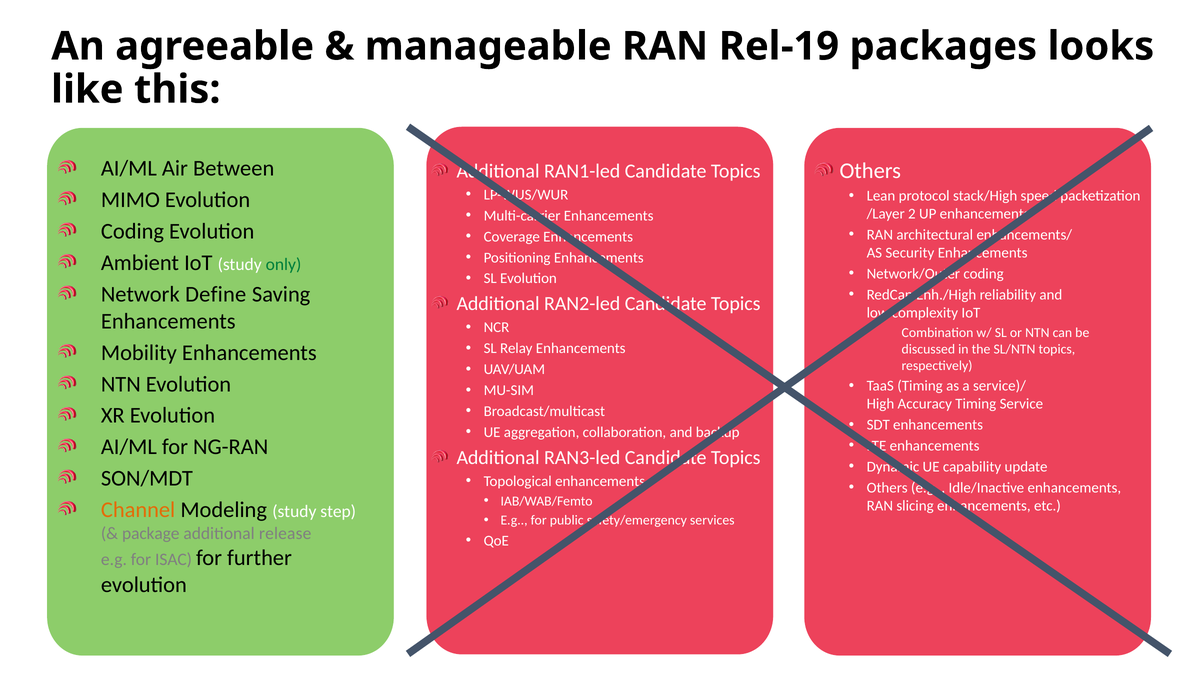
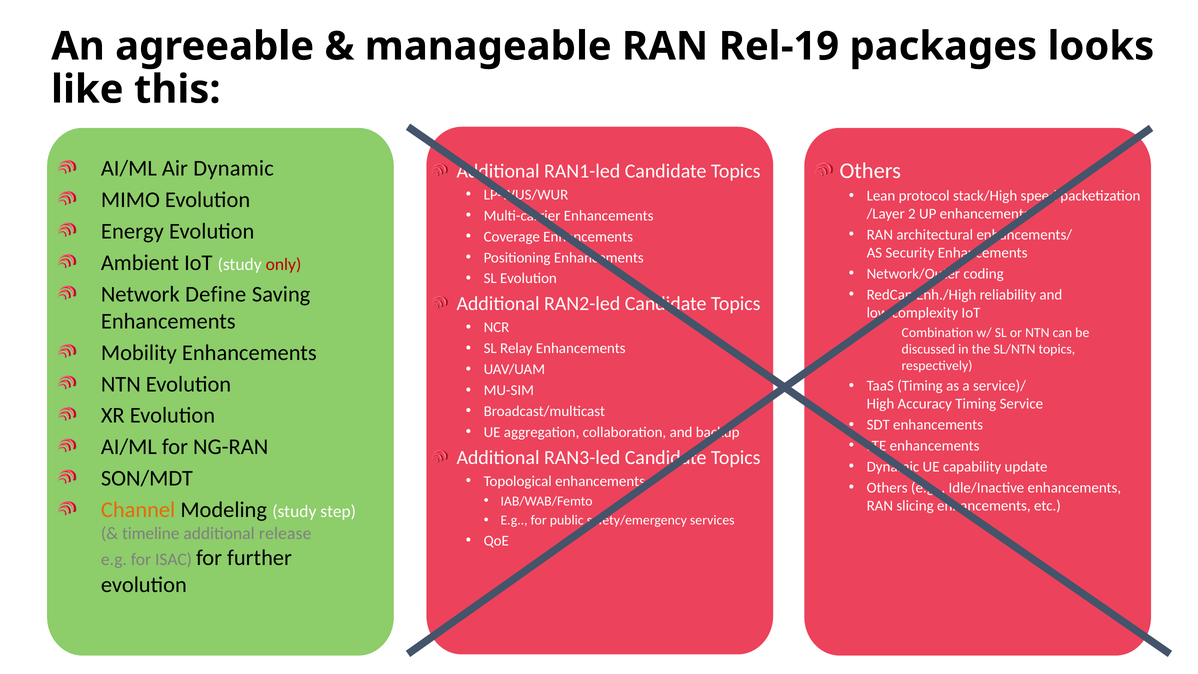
Air Between: Between -> Dynamic
Coding at (132, 231): Coding -> Energy
only colour: green -> red
package at (151, 534): package -> timeline
